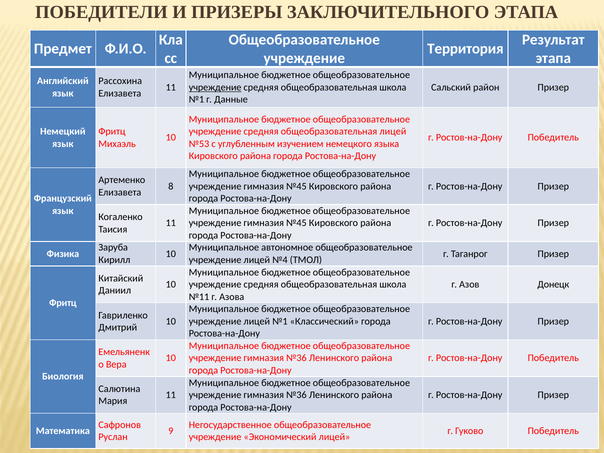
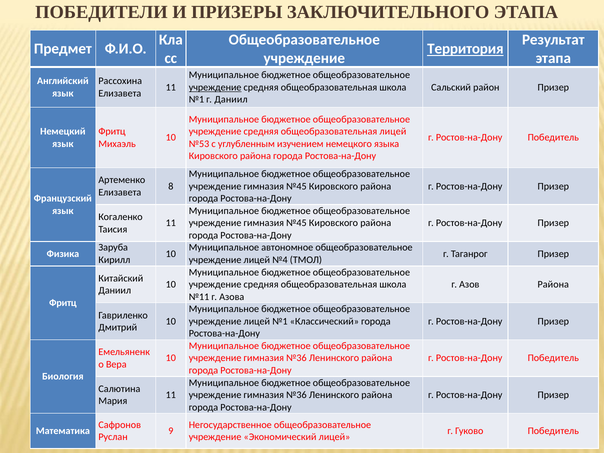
Территория underline: none -> present
г Данные: Данные -> Даниил
Азов Донецк: Донецк -> Района
